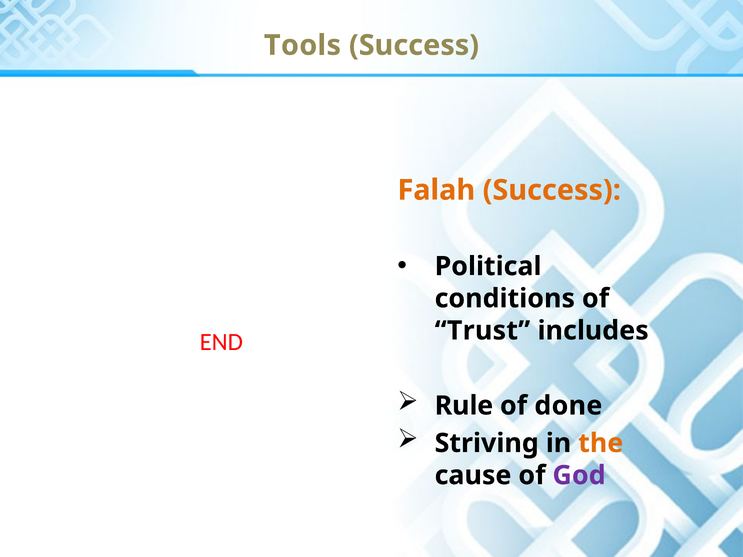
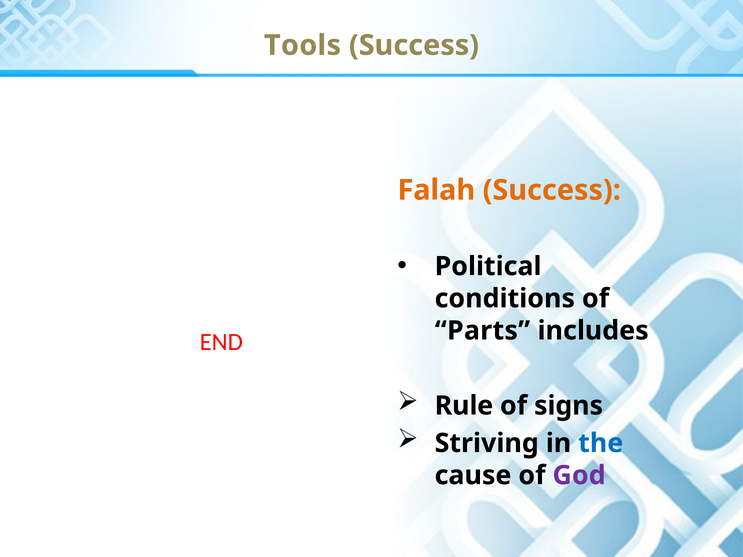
Trust: Trust -> Parts
done: done -> signs
the colour: orange -> blue
